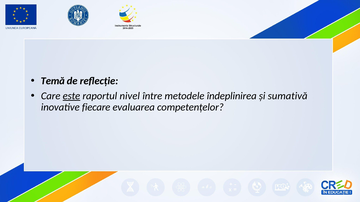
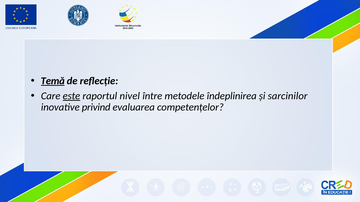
Temă underline: none -> present
sumativă: sumativă -> sarcinilor
fiecare: fiecare -> privind
